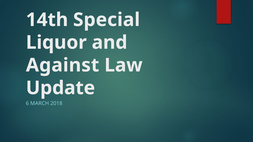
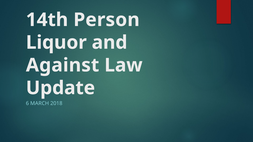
Special: Special -> Person
